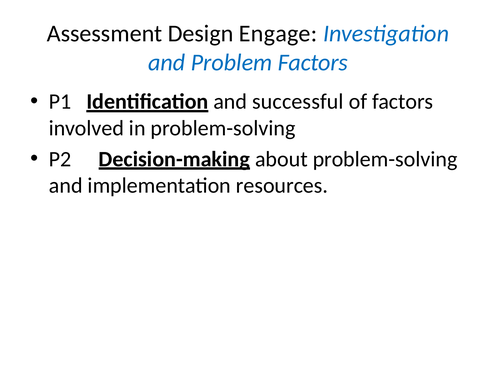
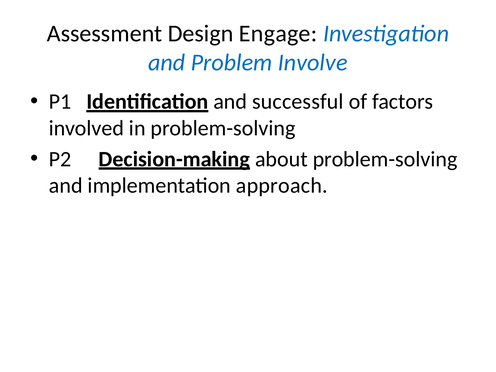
Problem Factors: Factors -> Involve
resources: resources -> approach
